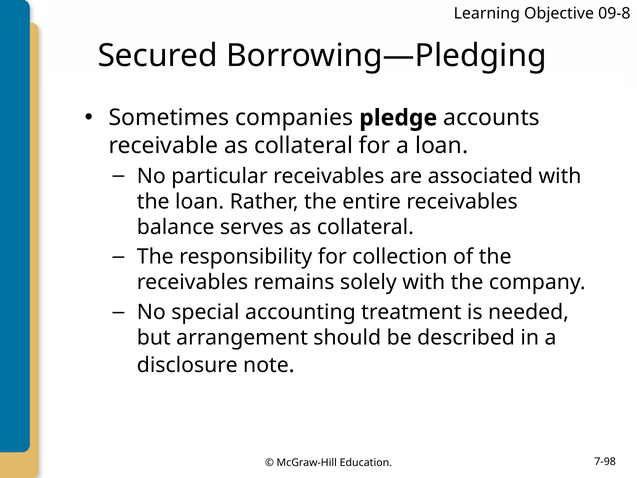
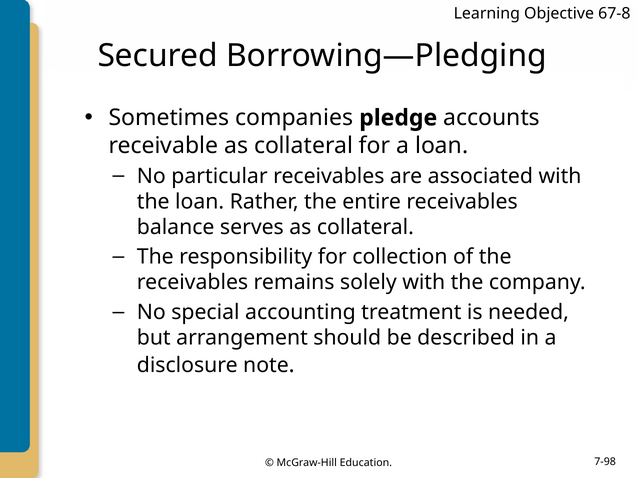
09-8: 09-8 -> 67-8
